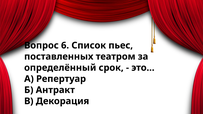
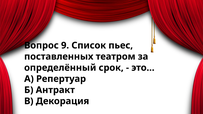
6: 6 -> 9
